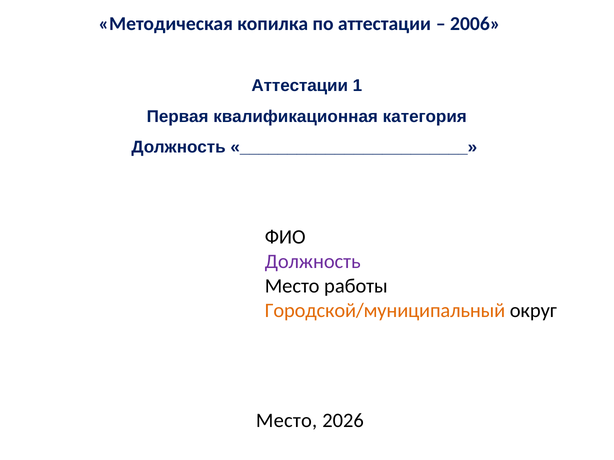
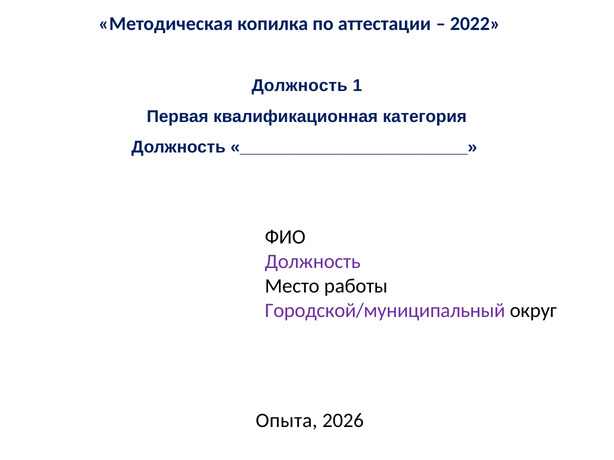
2006: 2006 -> 2022
Аттестации at (300, 86): Аттестации -> Должность
Городской/муниципальный colour: orange -> purple
Место at (287, 421): Место -> Опыта
